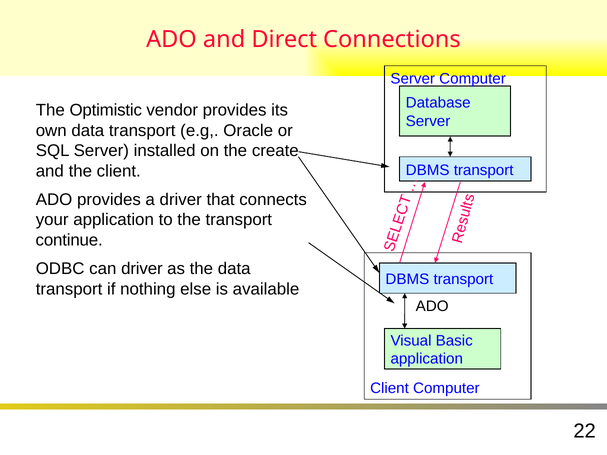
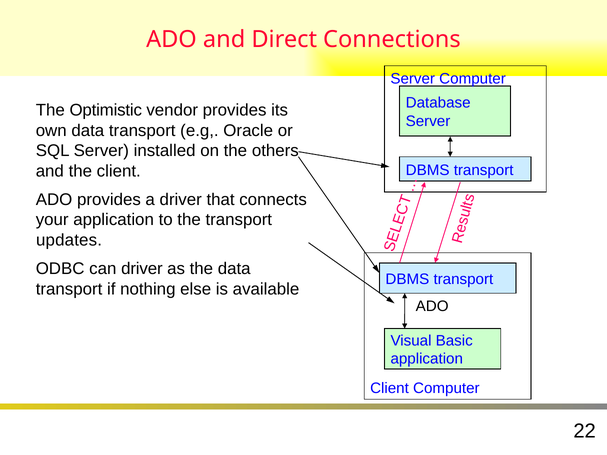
create: create -> others
continue: continue -> updates
